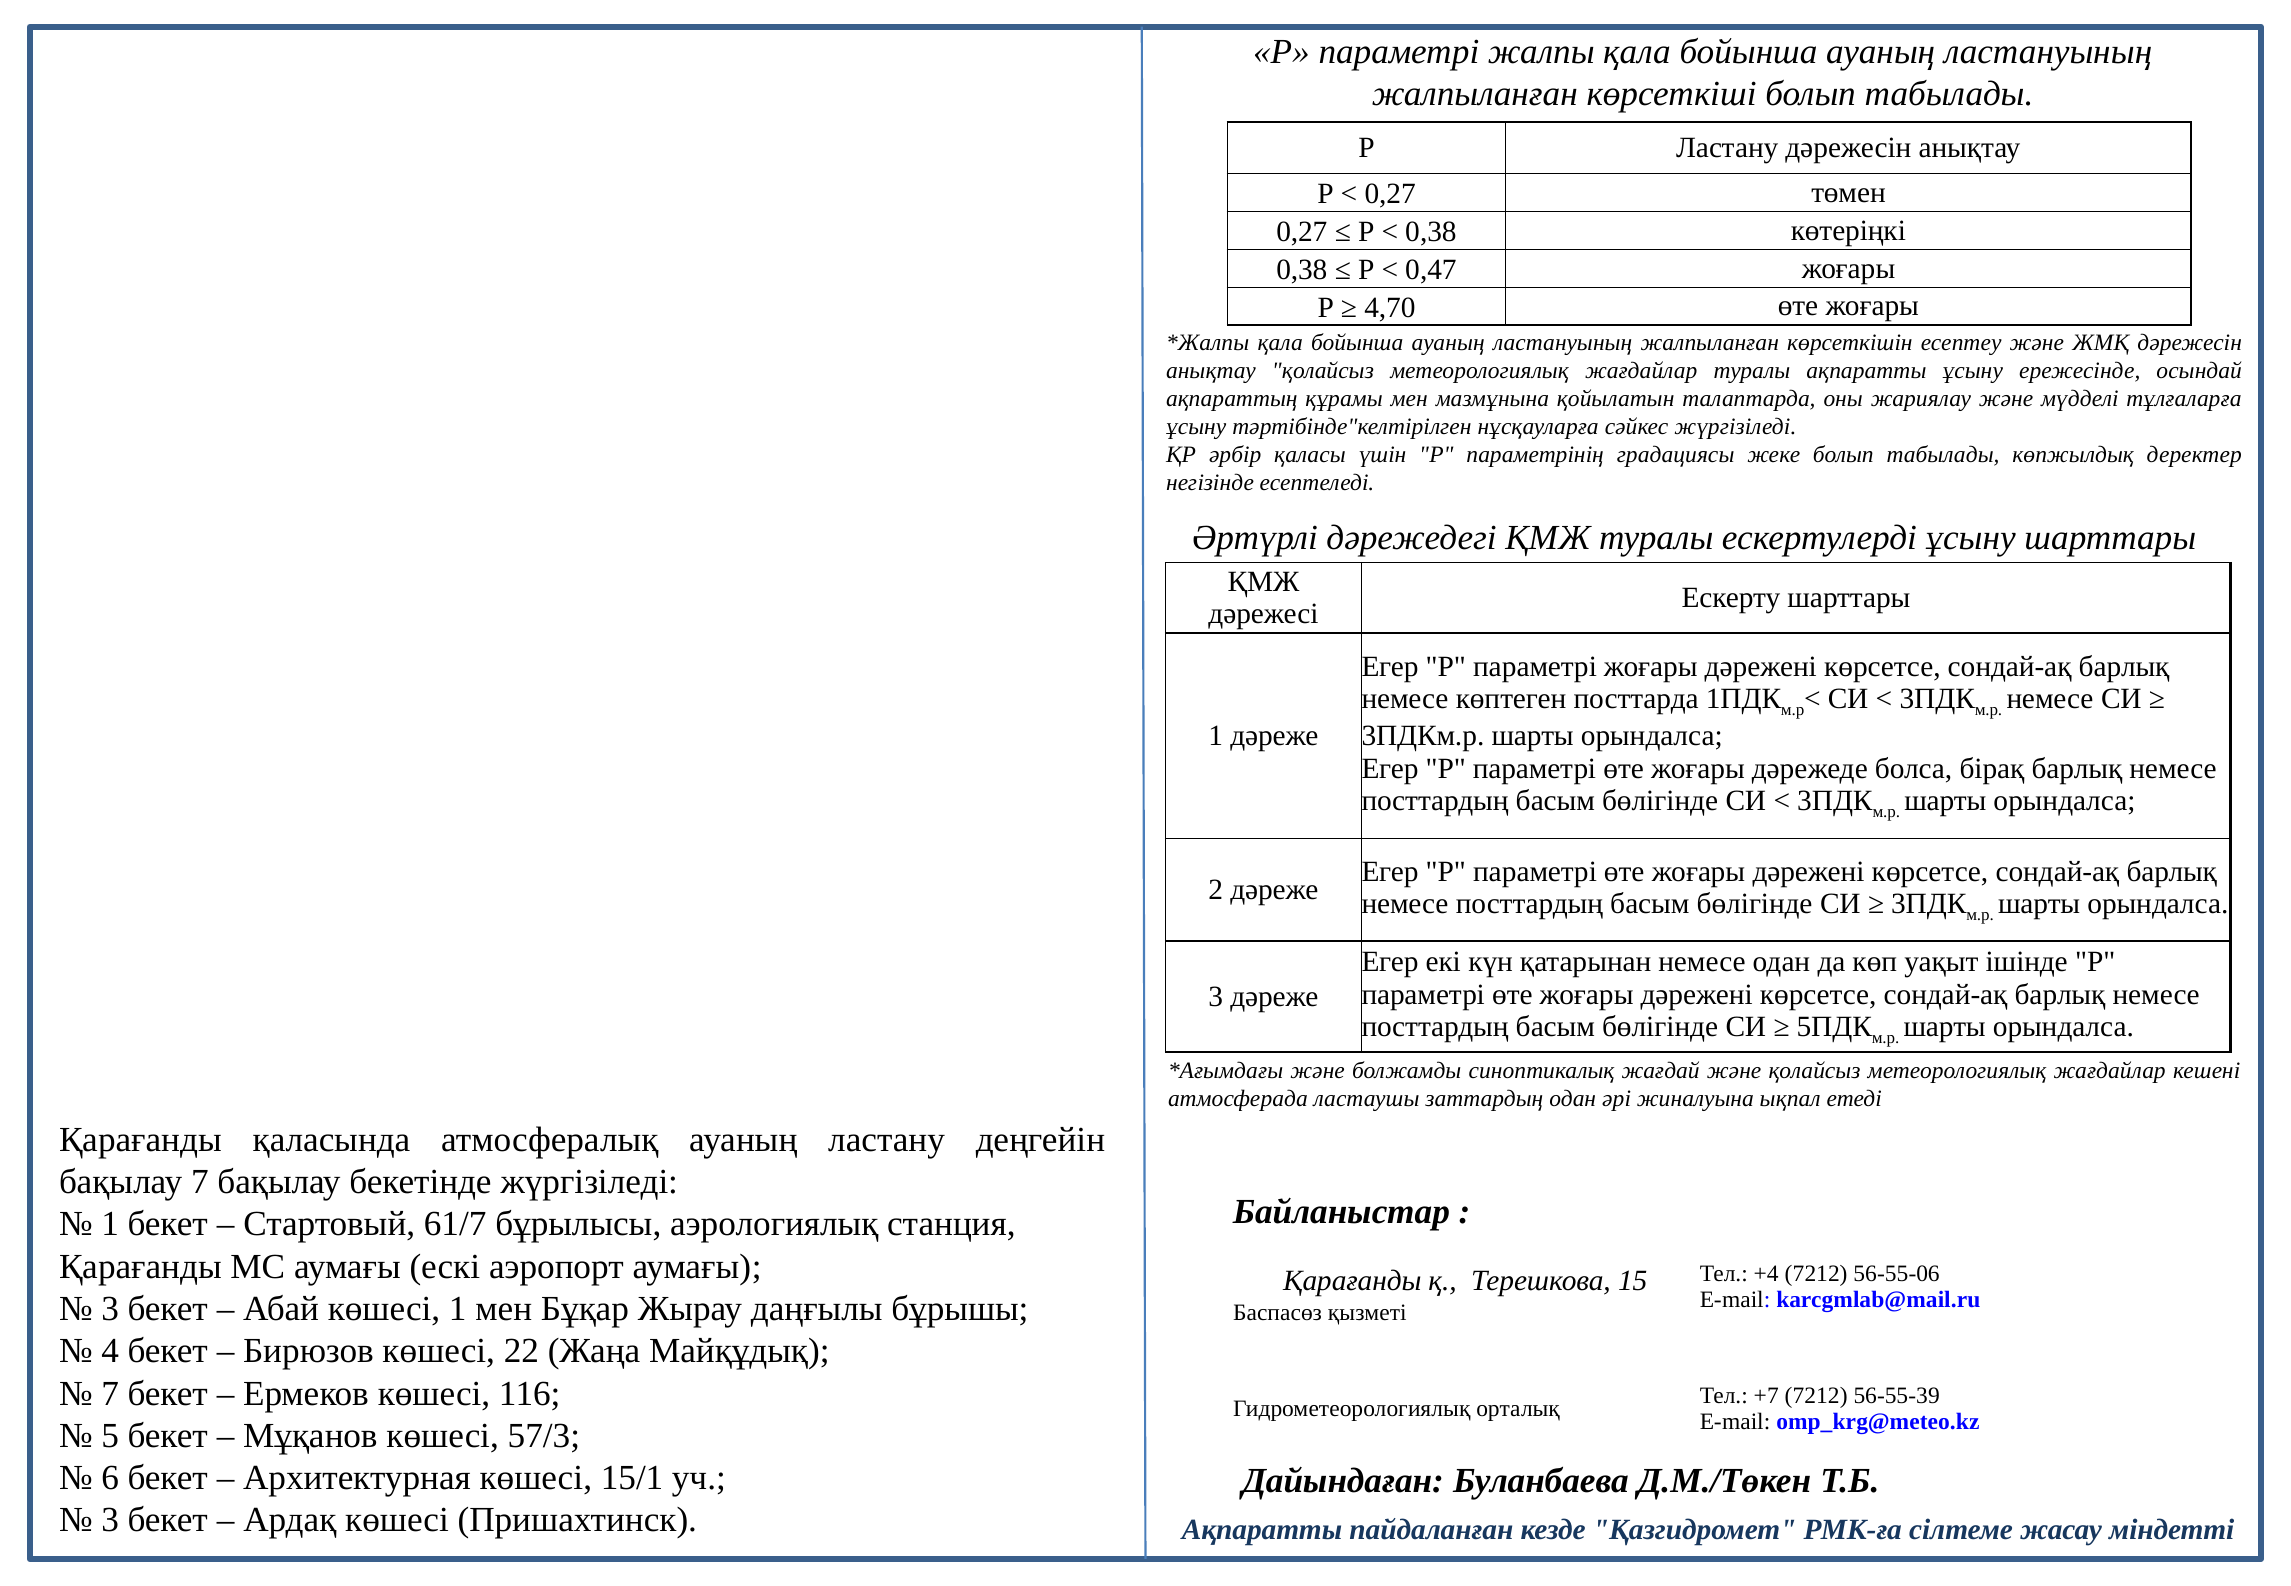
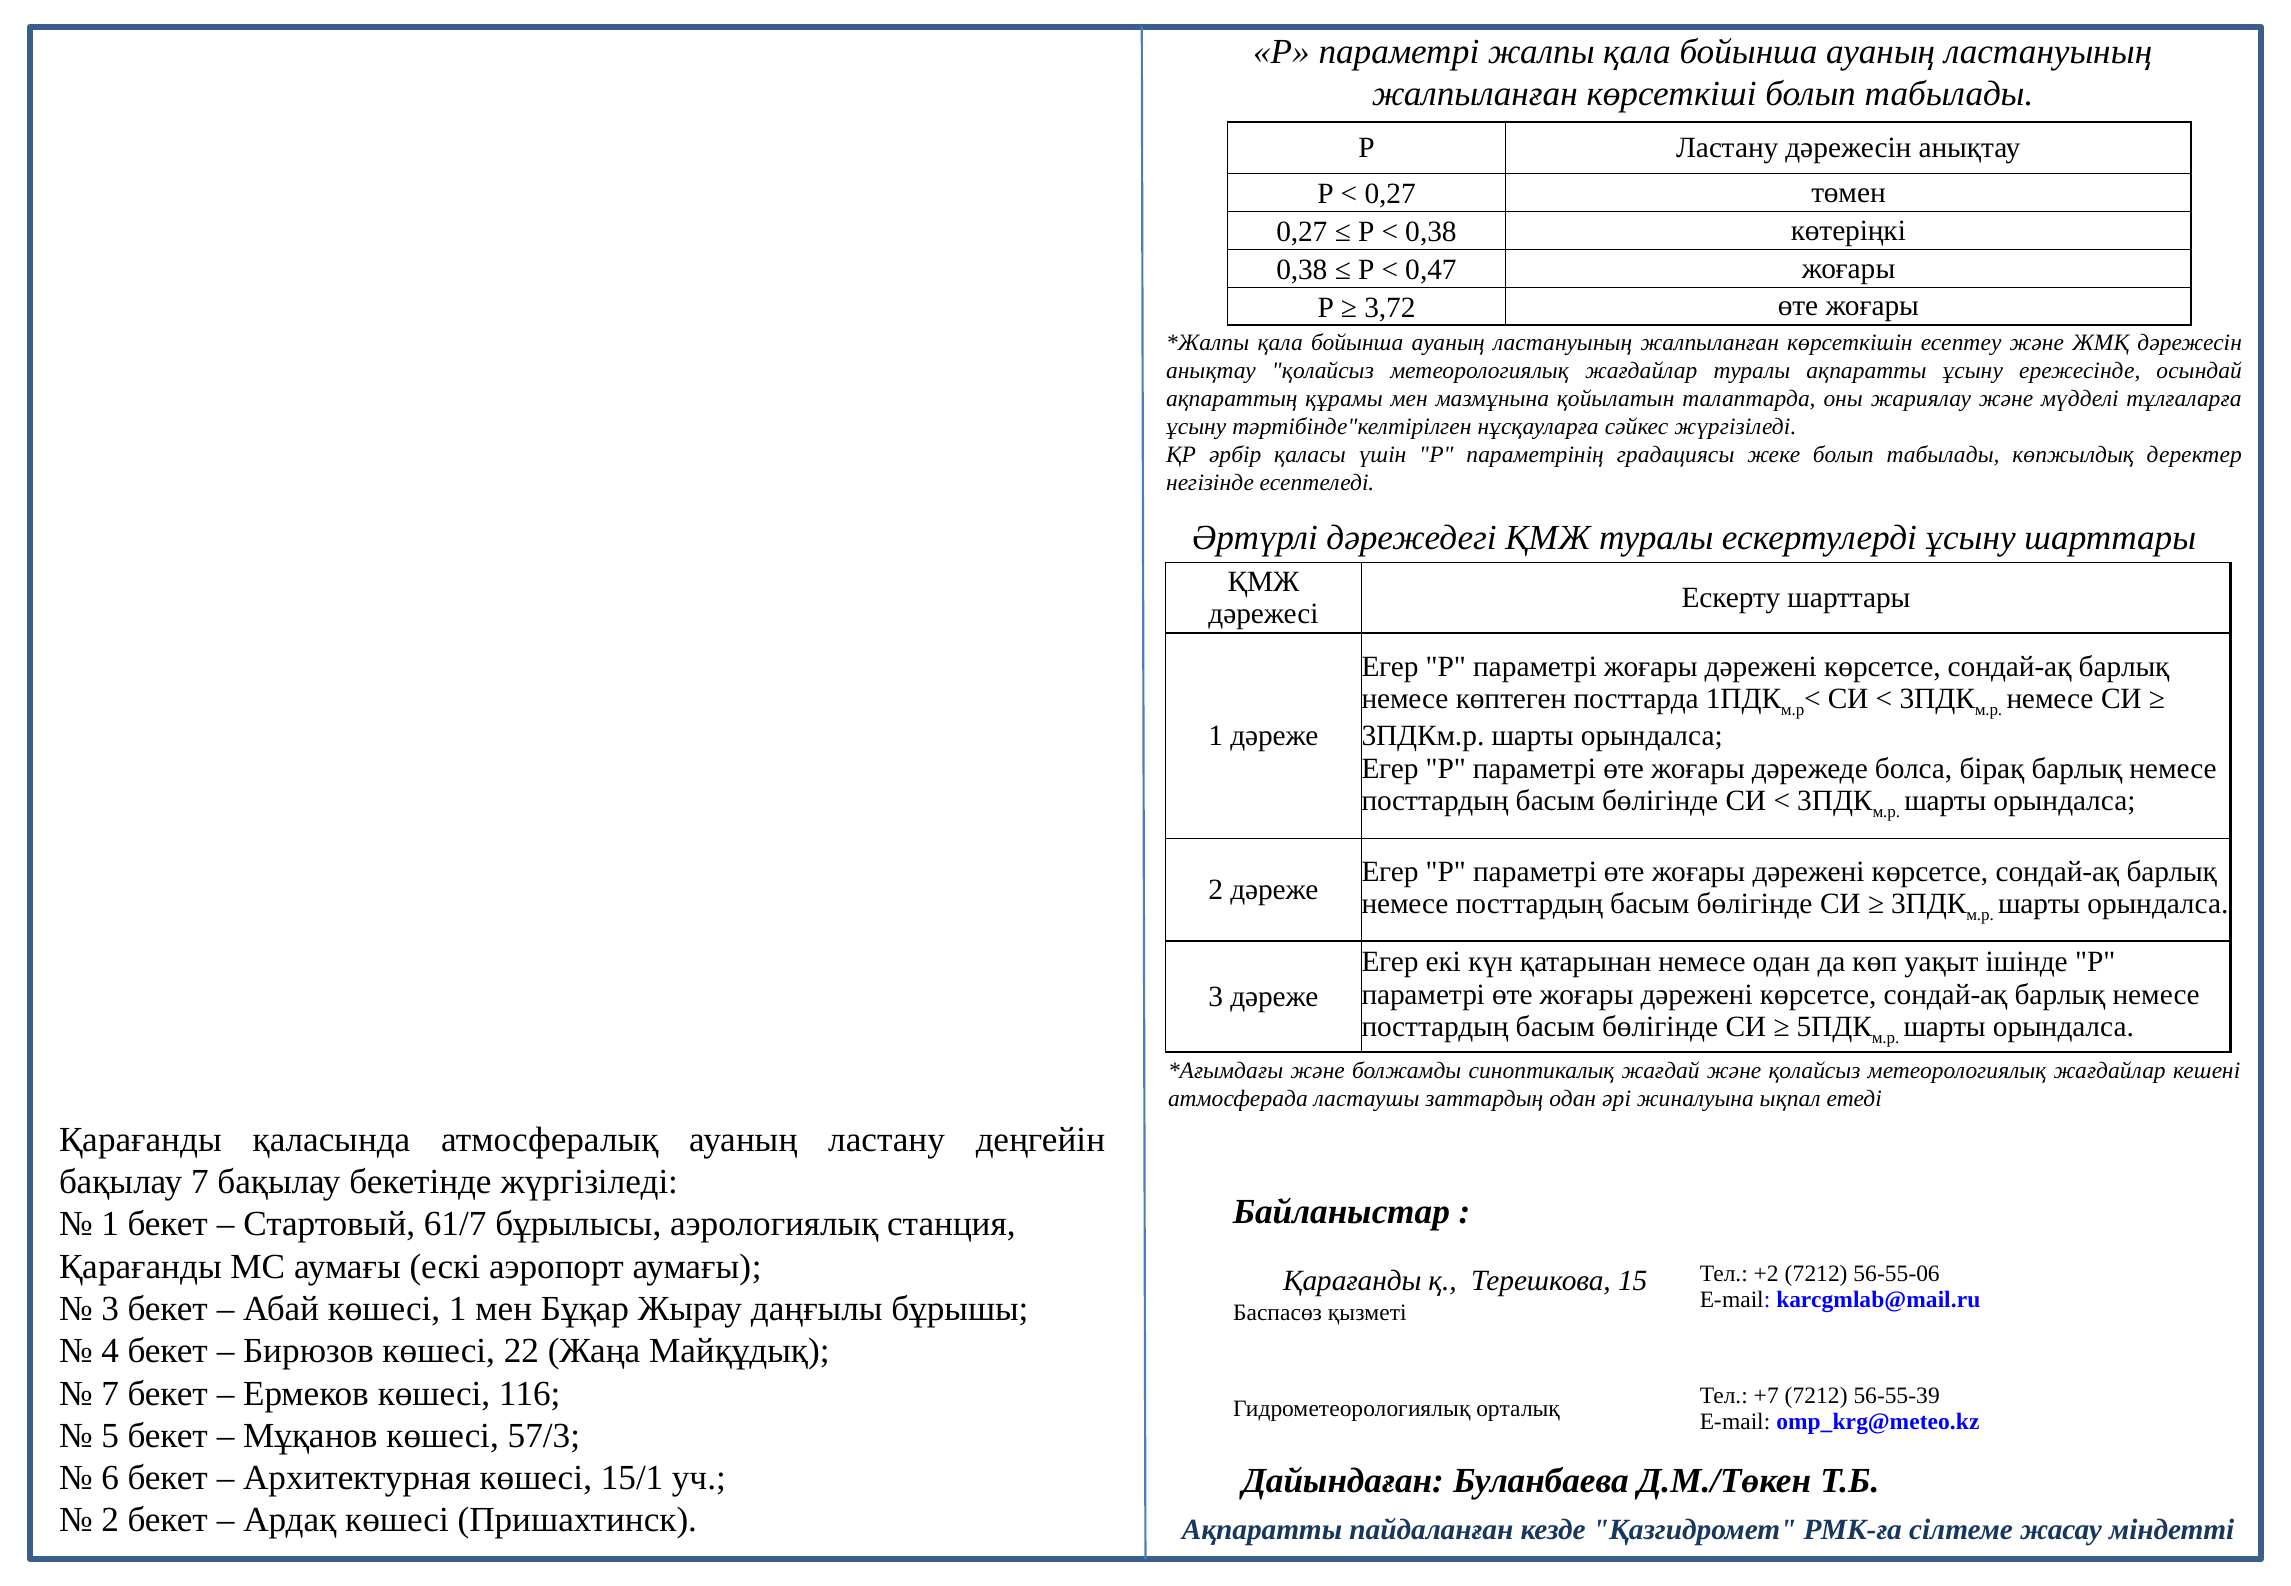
4,70: 4,70 -> 3,72
+4: +4 -> +2
3 at (110, 1520): 3 -> 2
